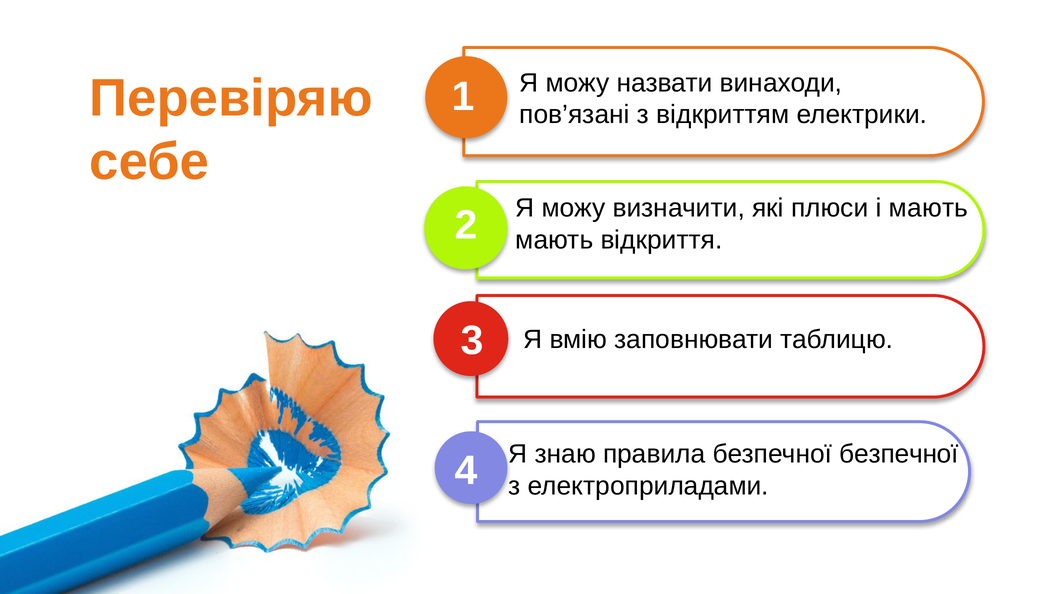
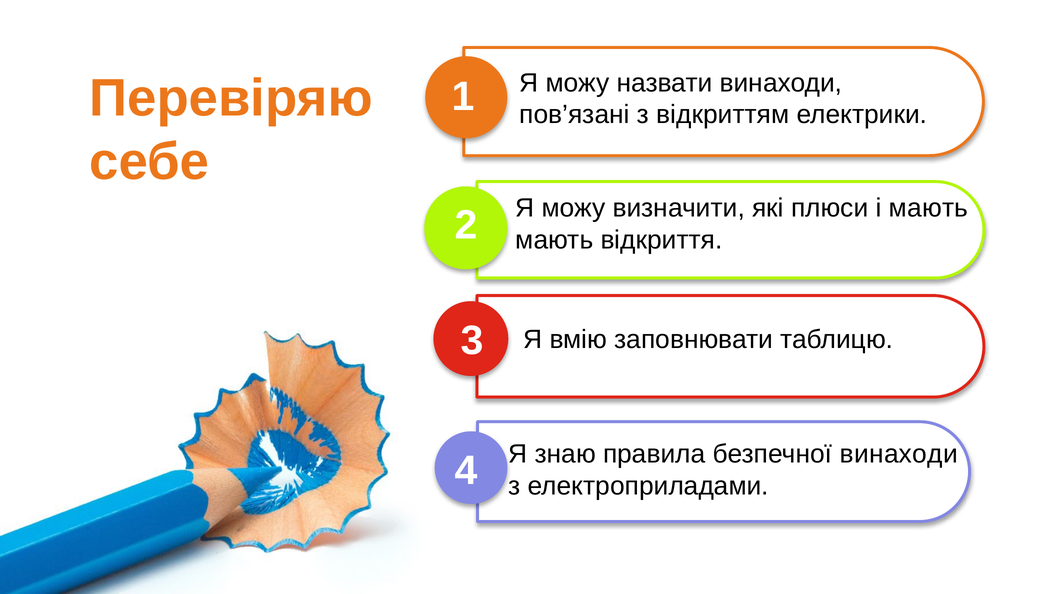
безпечної безпечної: безпечної -> винаходи
